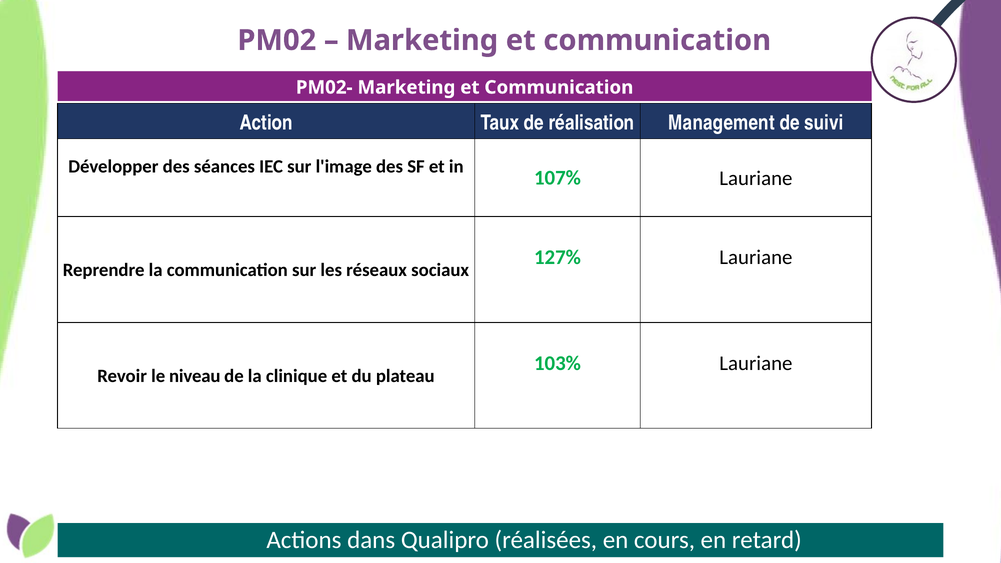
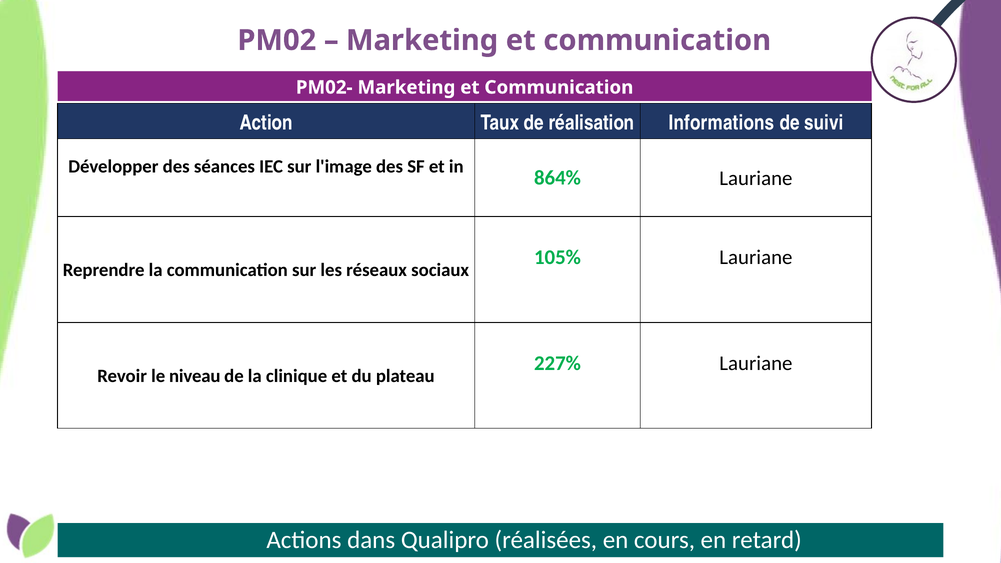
Management: Management -> Informations
107%: 107% -> 864%
127%: 127% -> 105%
103%: 103% -> 227%
